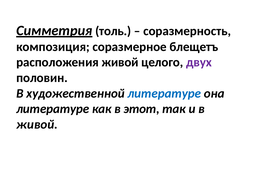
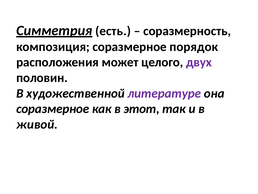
толь: толь -> есть
блещетъ: блещетъ -> порядок
расположения живой: живой -> может
литературе at (164, 93) colour: blue -> purple
литературе at (53, 109): литературе -> соразмерное
